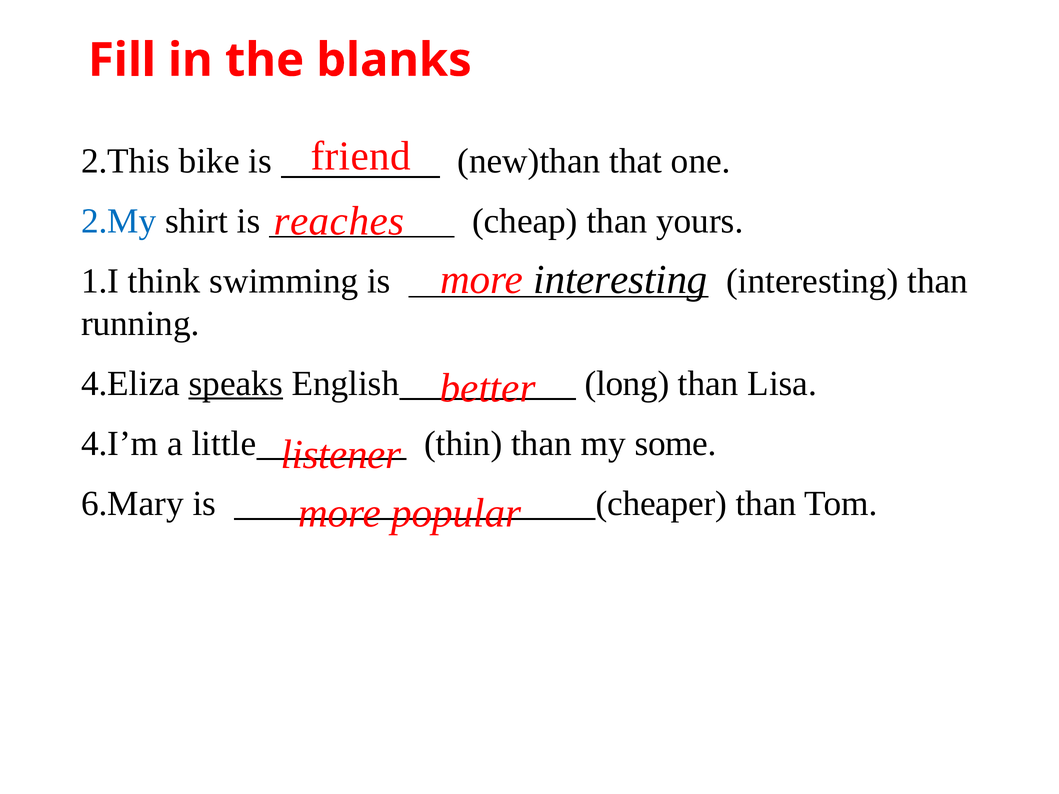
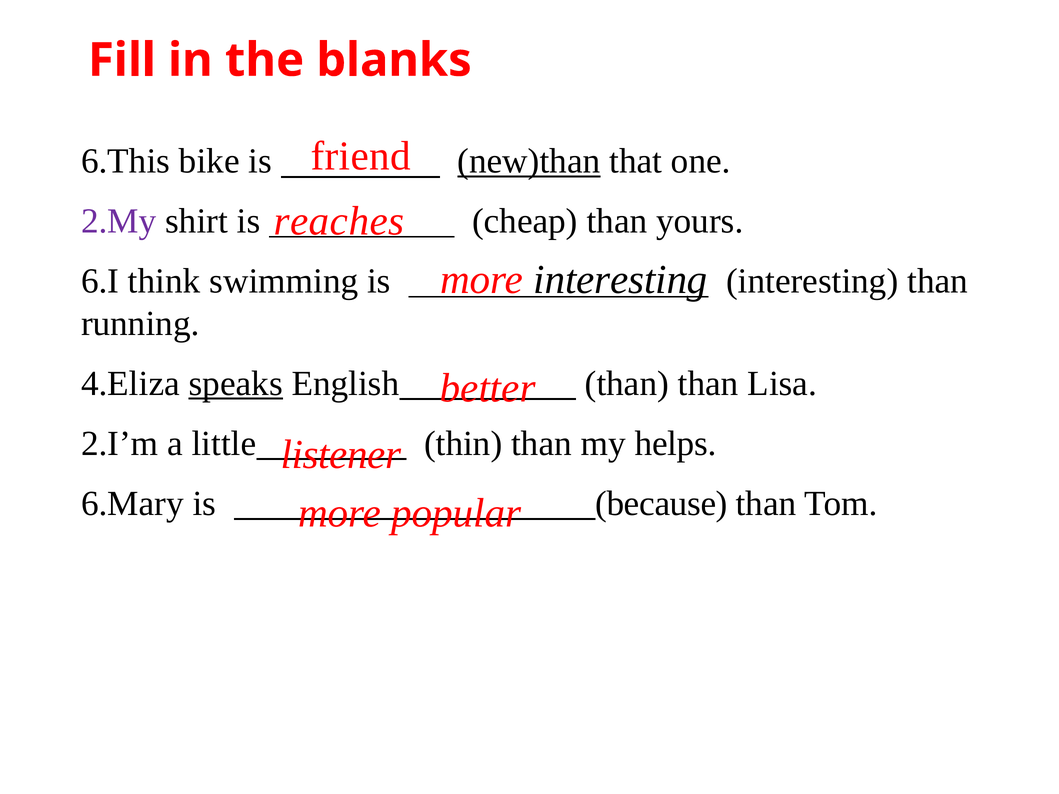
2.This: 2.This -> 6.This
new)than underline: none -> present
2.My colour: blue -> purple
1.I: 1.I -> 6.I
English long: long -> than
4.I’m: 4.I’m -> 2.I’m
some: some -> helps
cheaper: cheaper -> because
